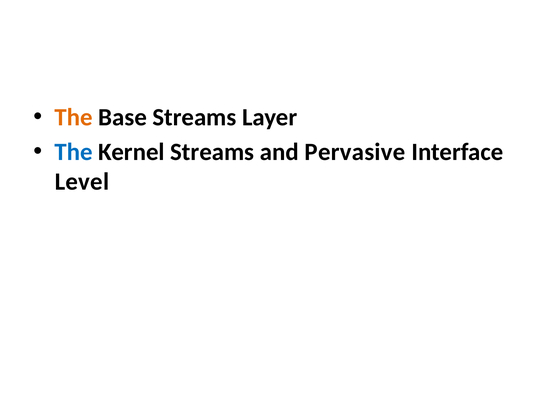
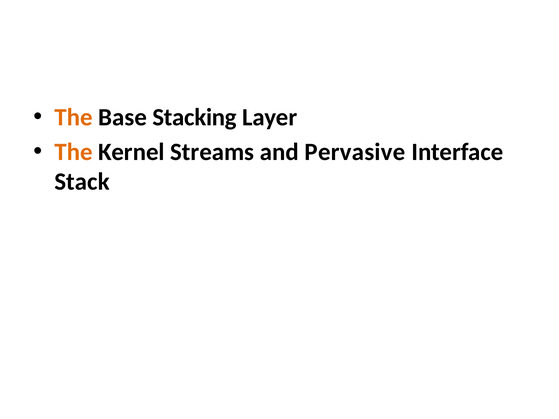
Base Streams: Streams -> Stacking
The at (74, 152) colour: blue -> orange
Level: Level -> Stack
